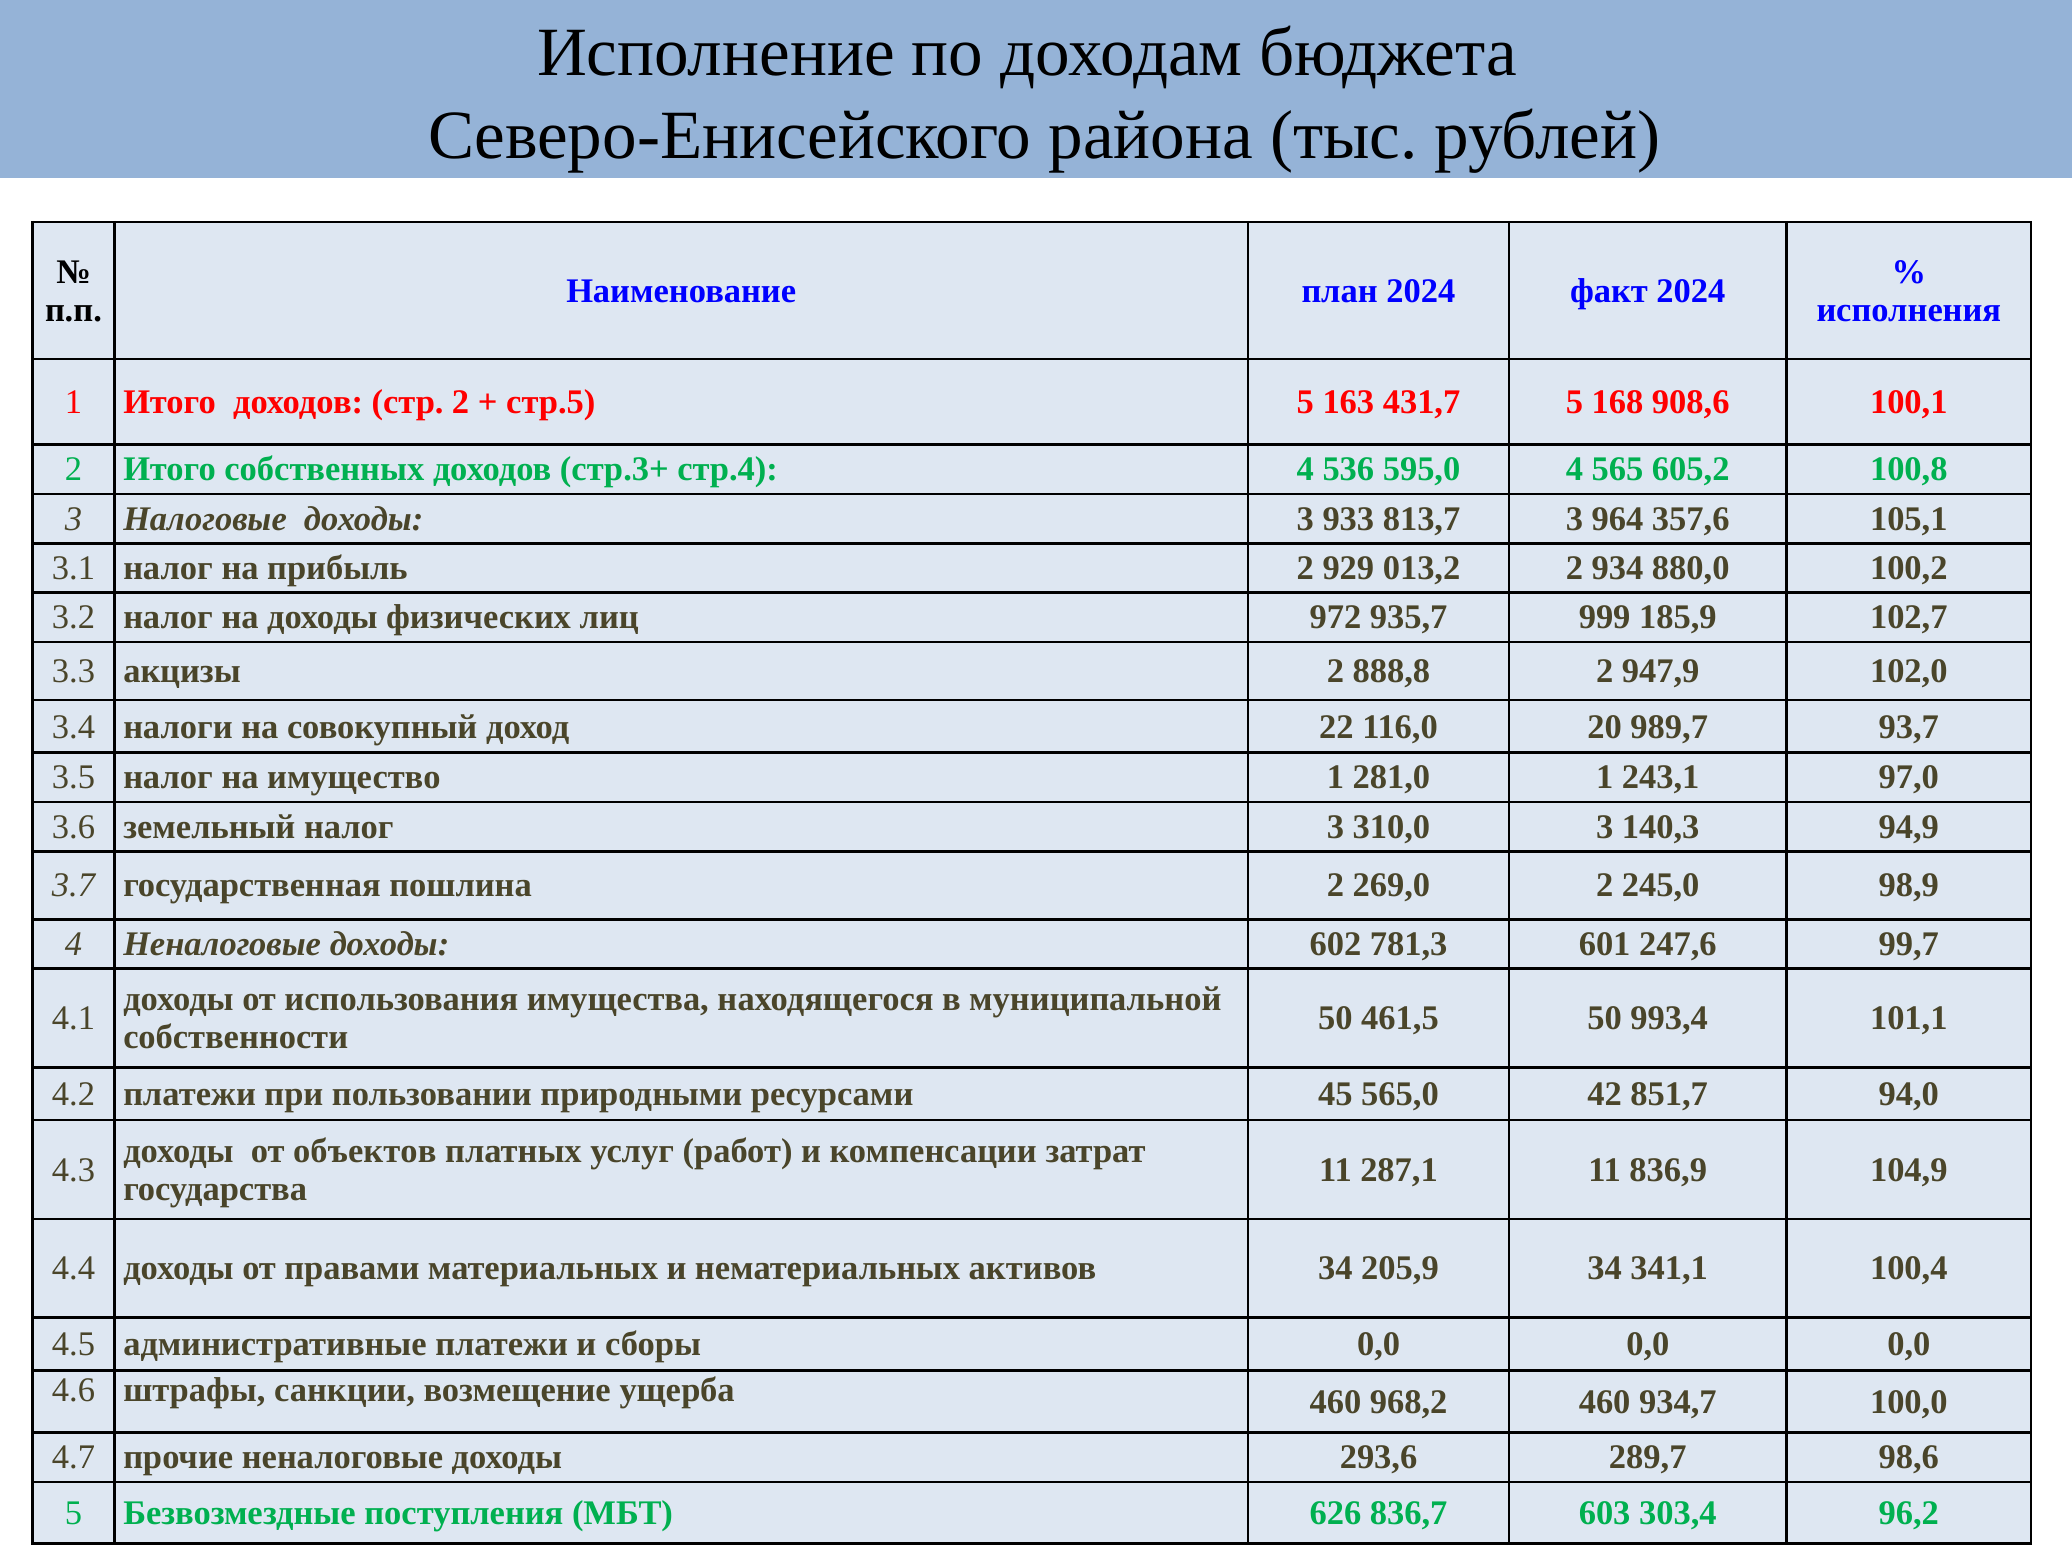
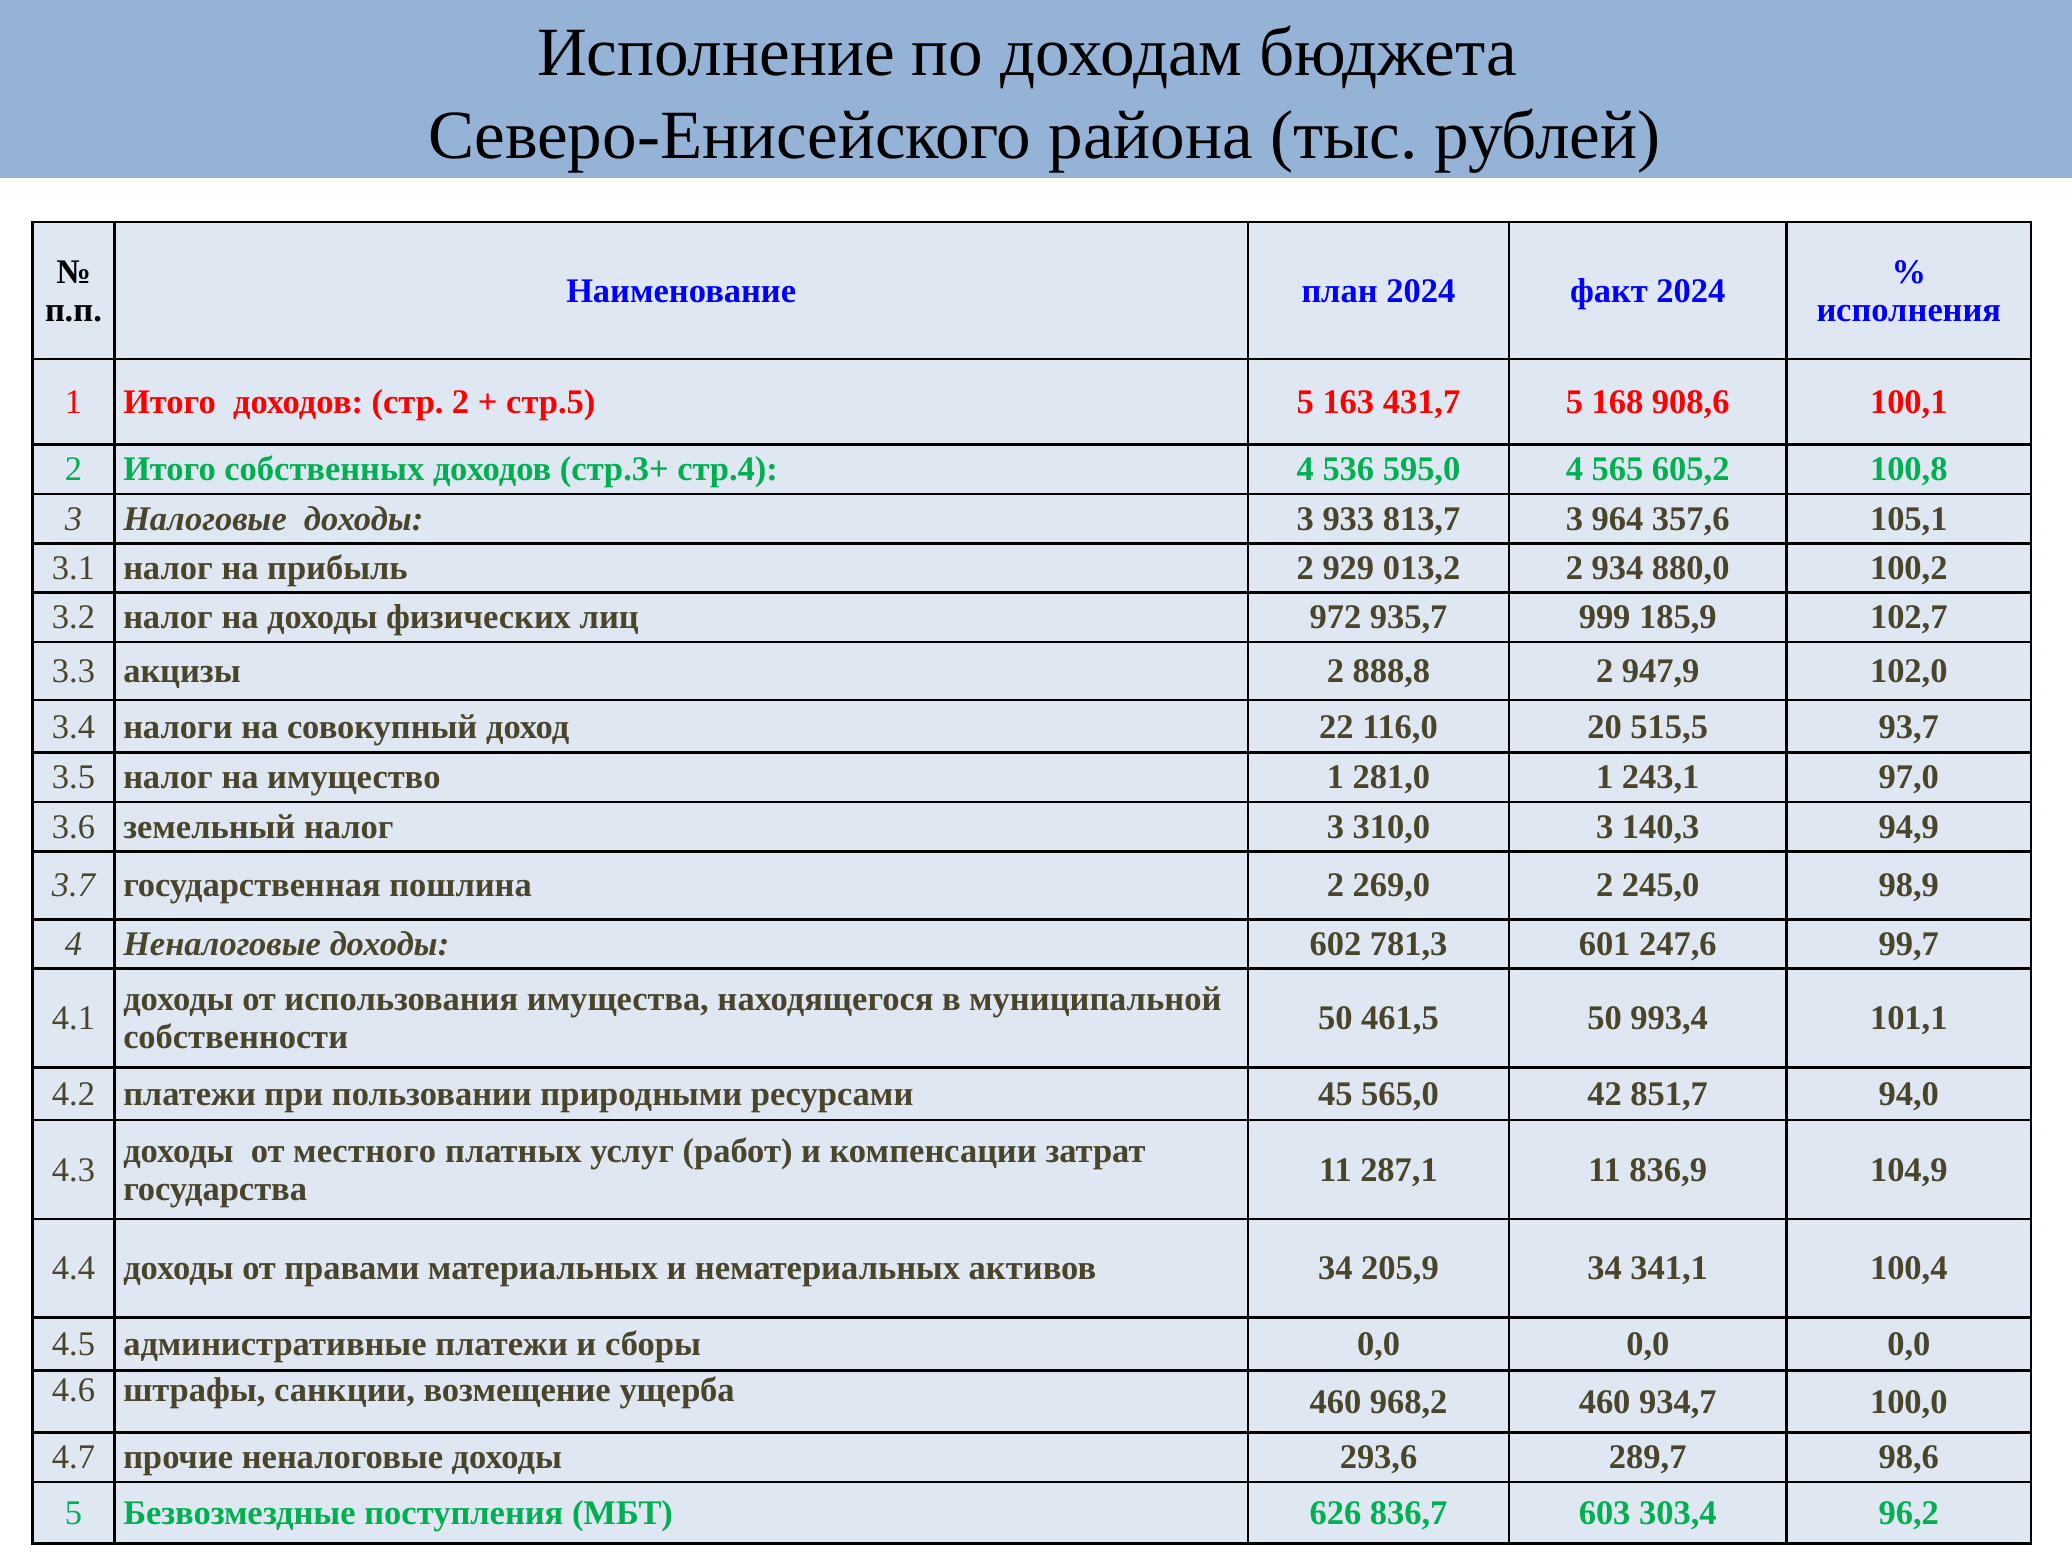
989,7: 989,7 -> 515,5
объектов: объектов -> местного
